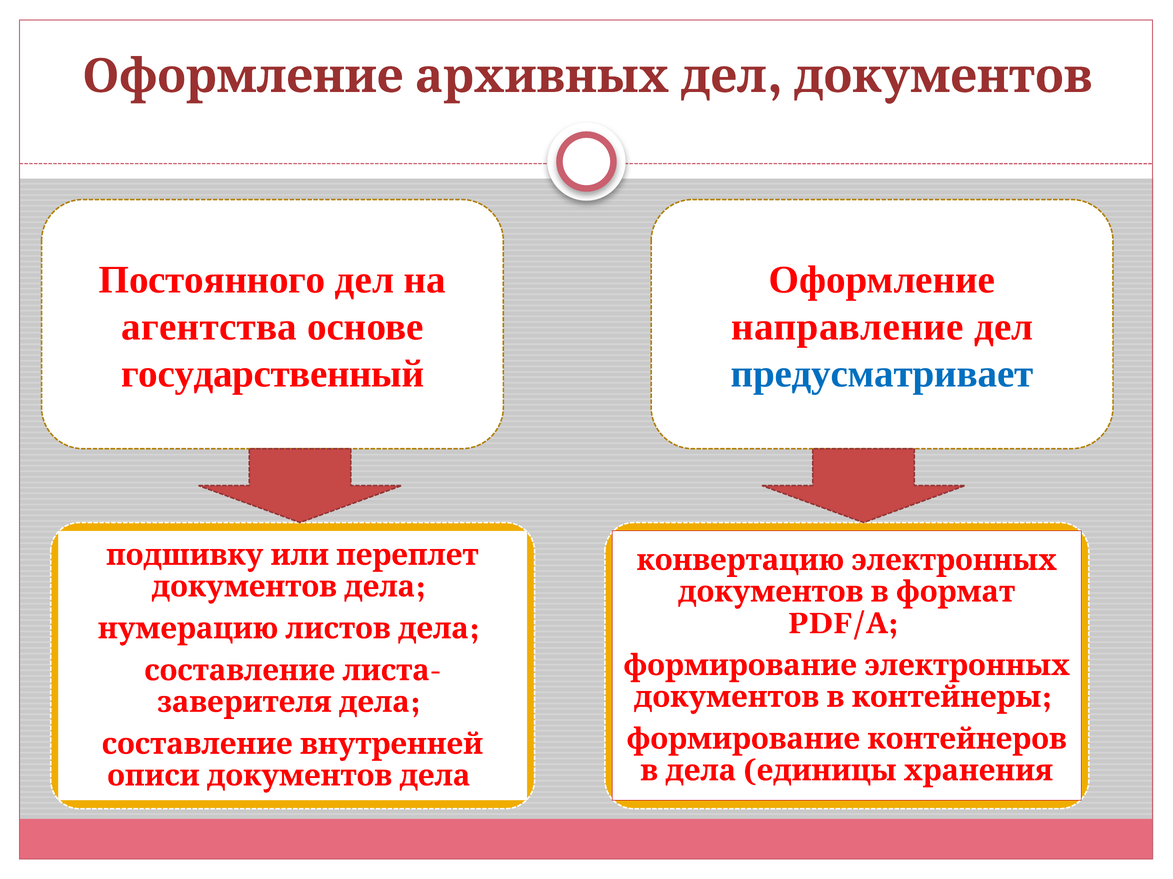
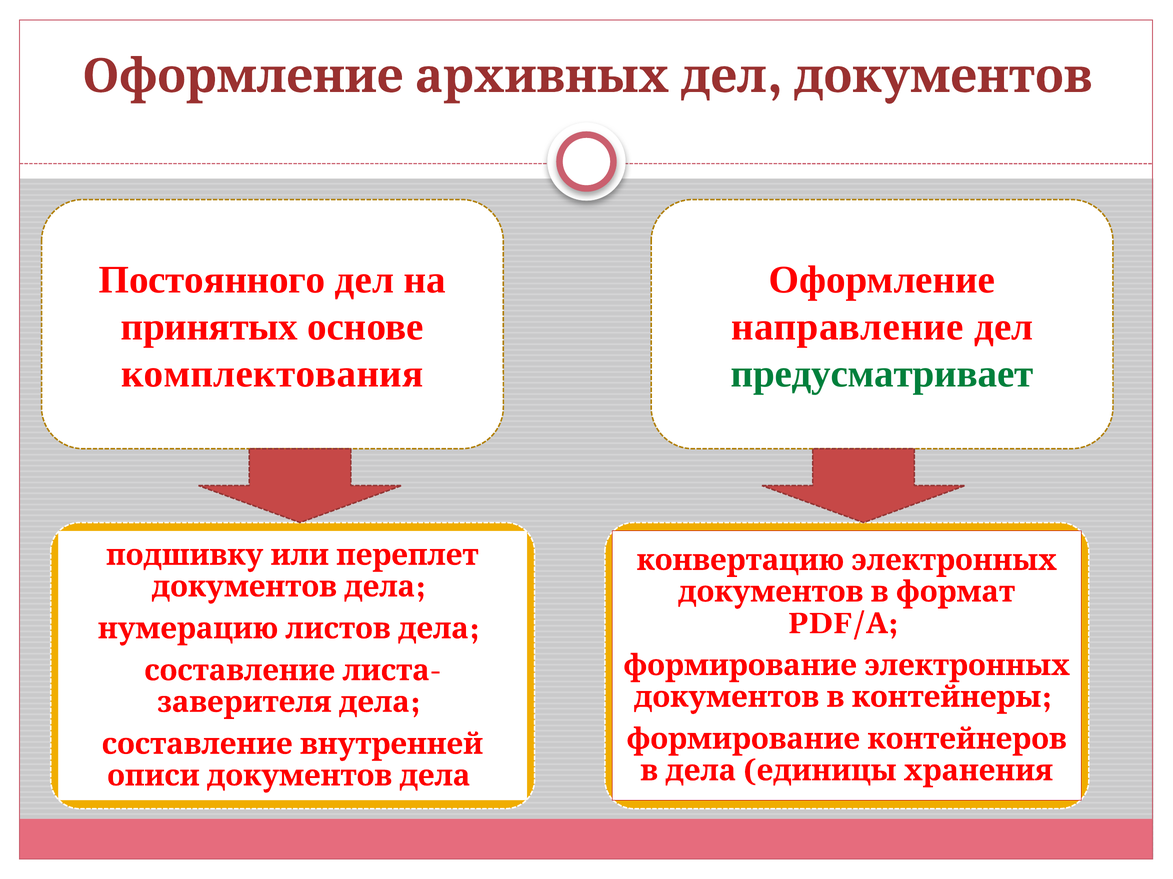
агентства: агентства -> принятых
государственный: государственный -> комплектования
предусматривает colour: blue -> green
